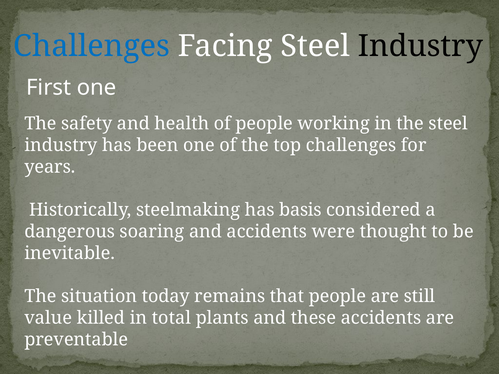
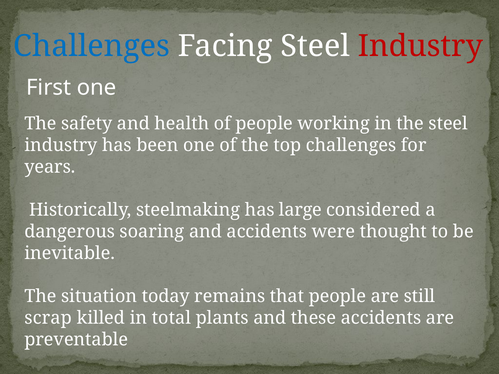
Industry at (420, 46) colour: black -> red
basis: basis -> large
value: value -> scrap
